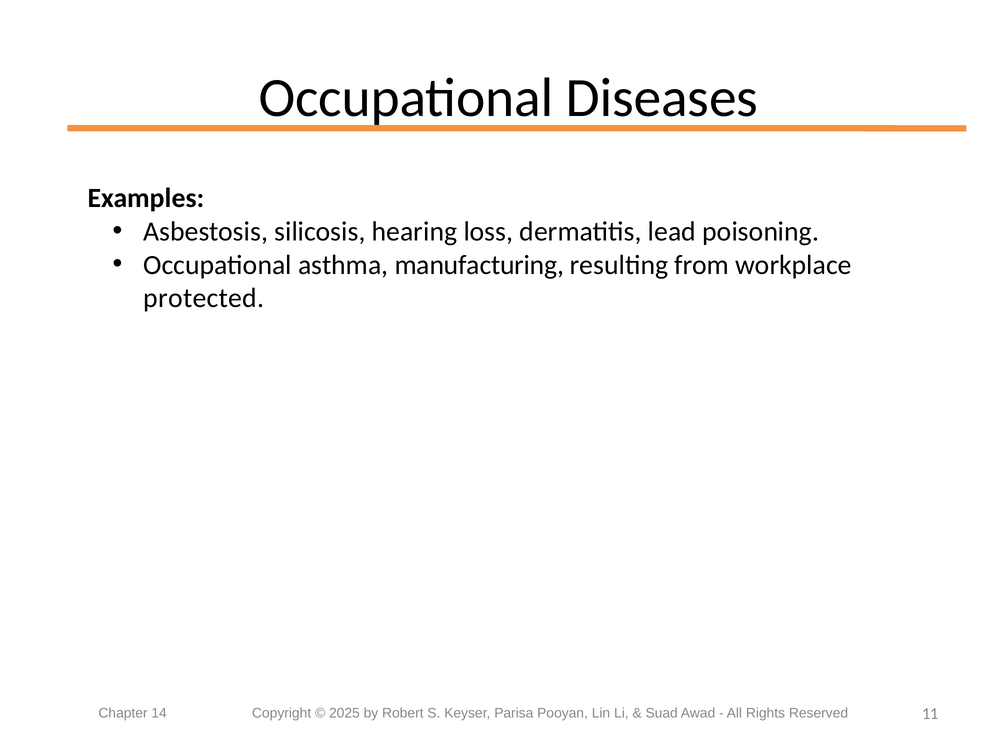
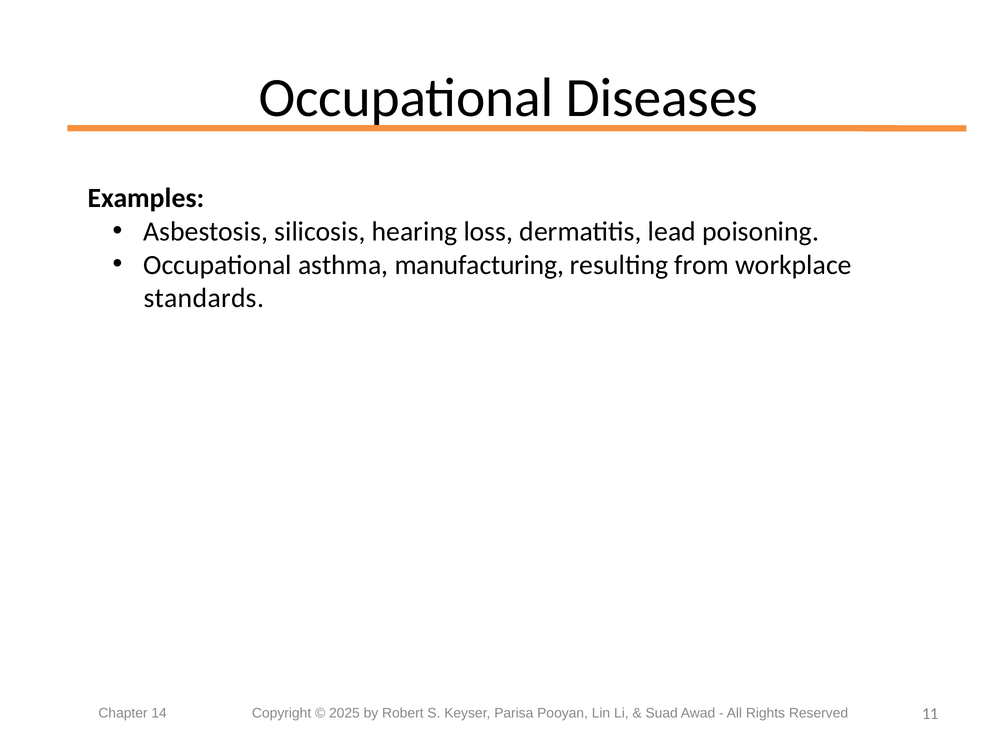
protected: protected -> standards
